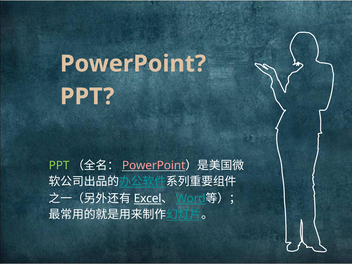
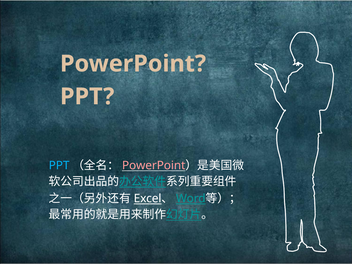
PPT at (59, 165) colour: light green -> light blue
